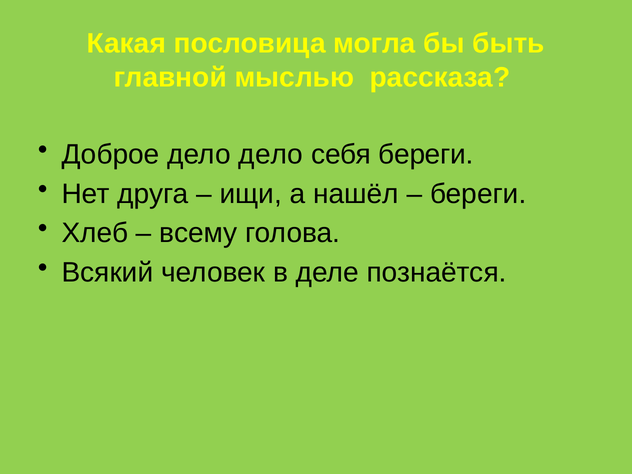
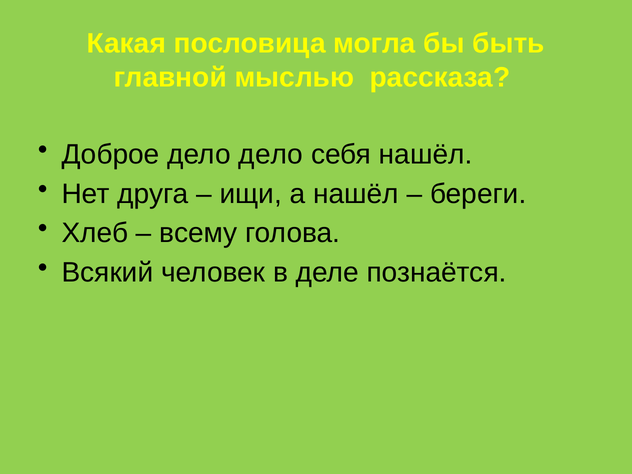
себя береги: береги -> нашёл
